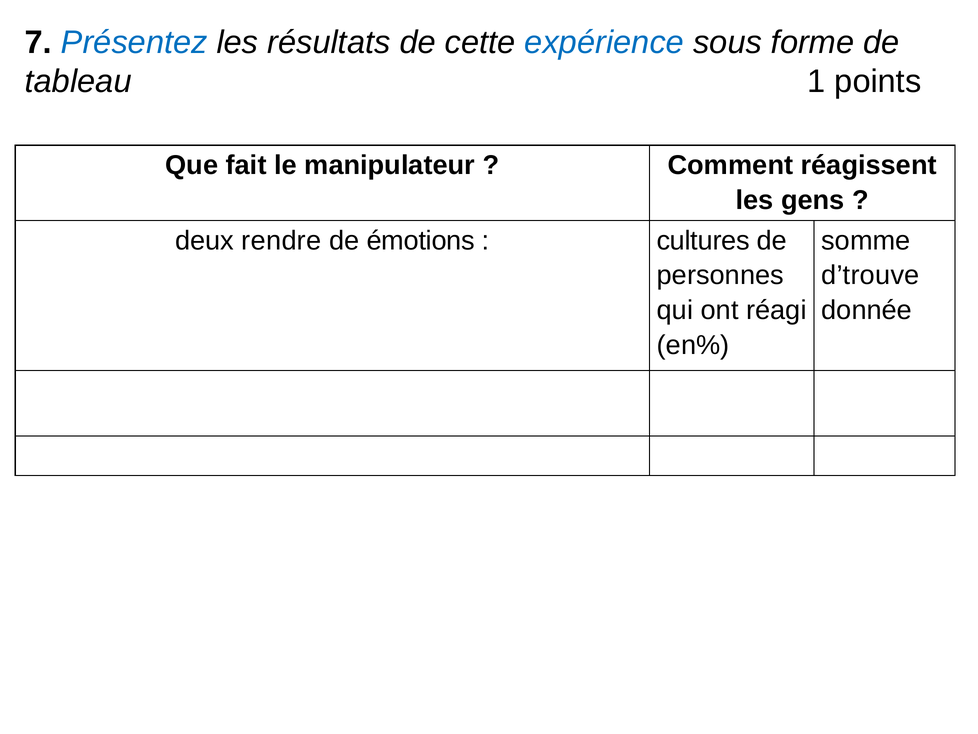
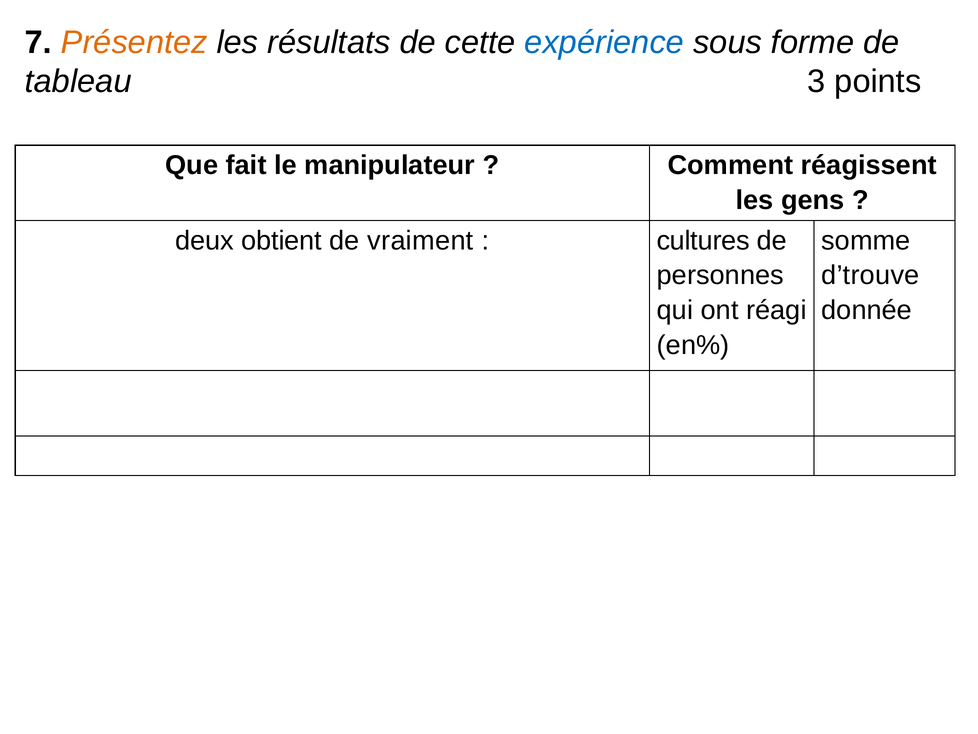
Présentez colour: blue -> orange
1: 1 -> 3
rendre: rendre -> obtient
émotions: émotions -> vraiment
